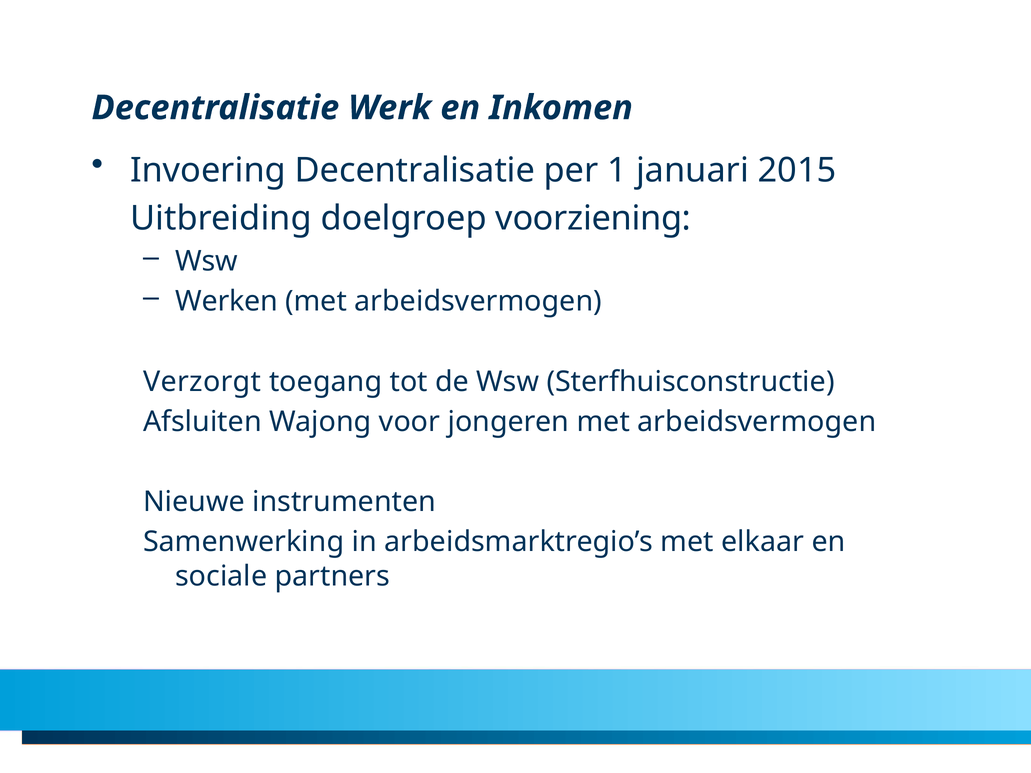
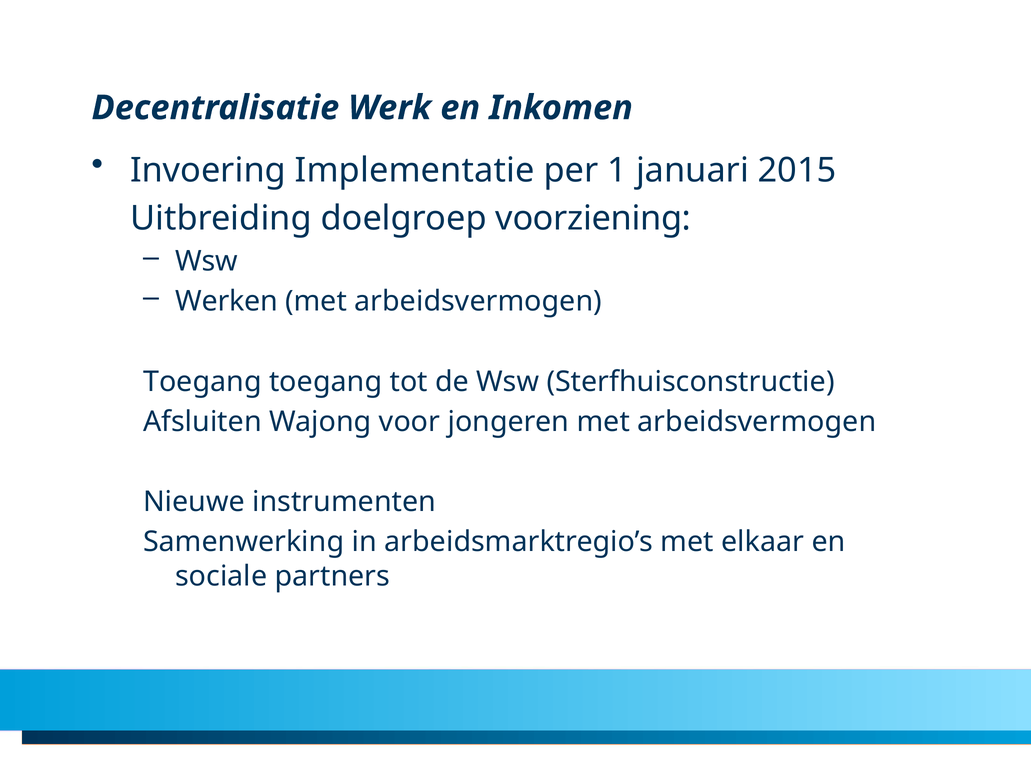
Invoering Decentralisatie: Decentralisatie -> Implementatie
Verzorgt at (202, 382): Verzorgt -> Toegang
